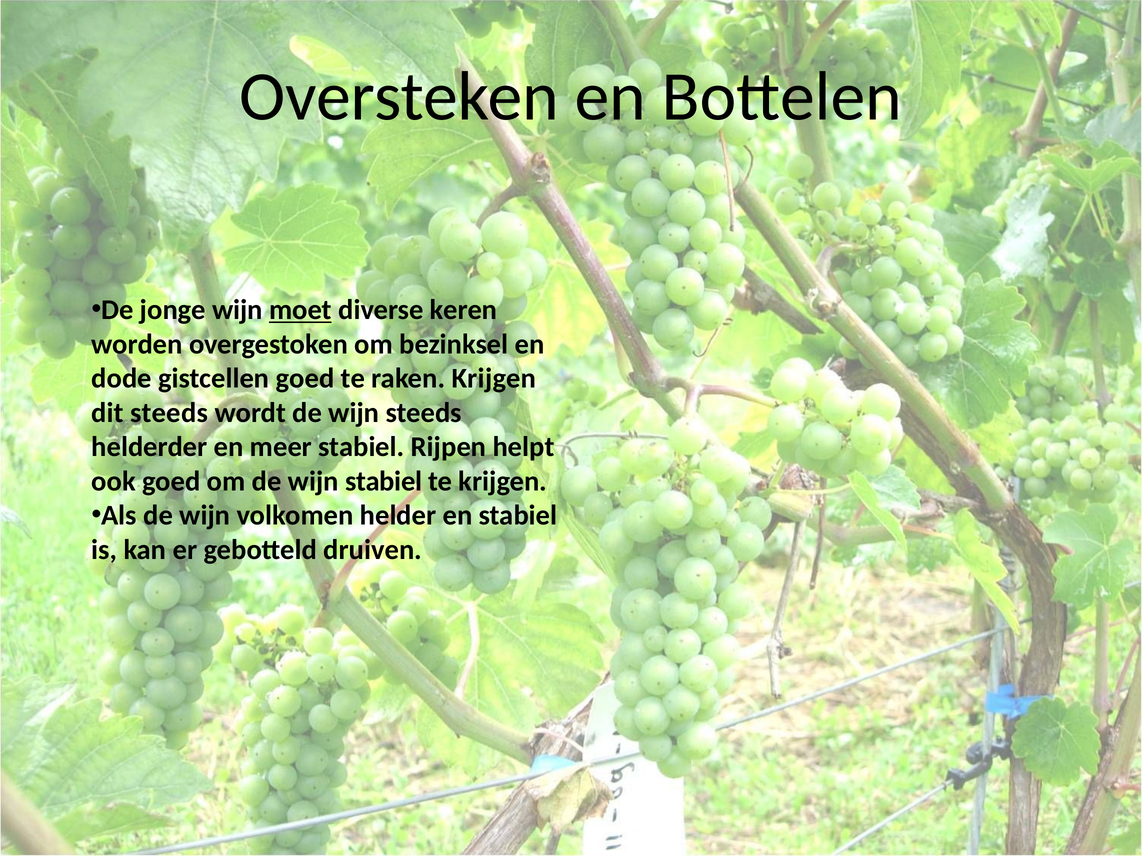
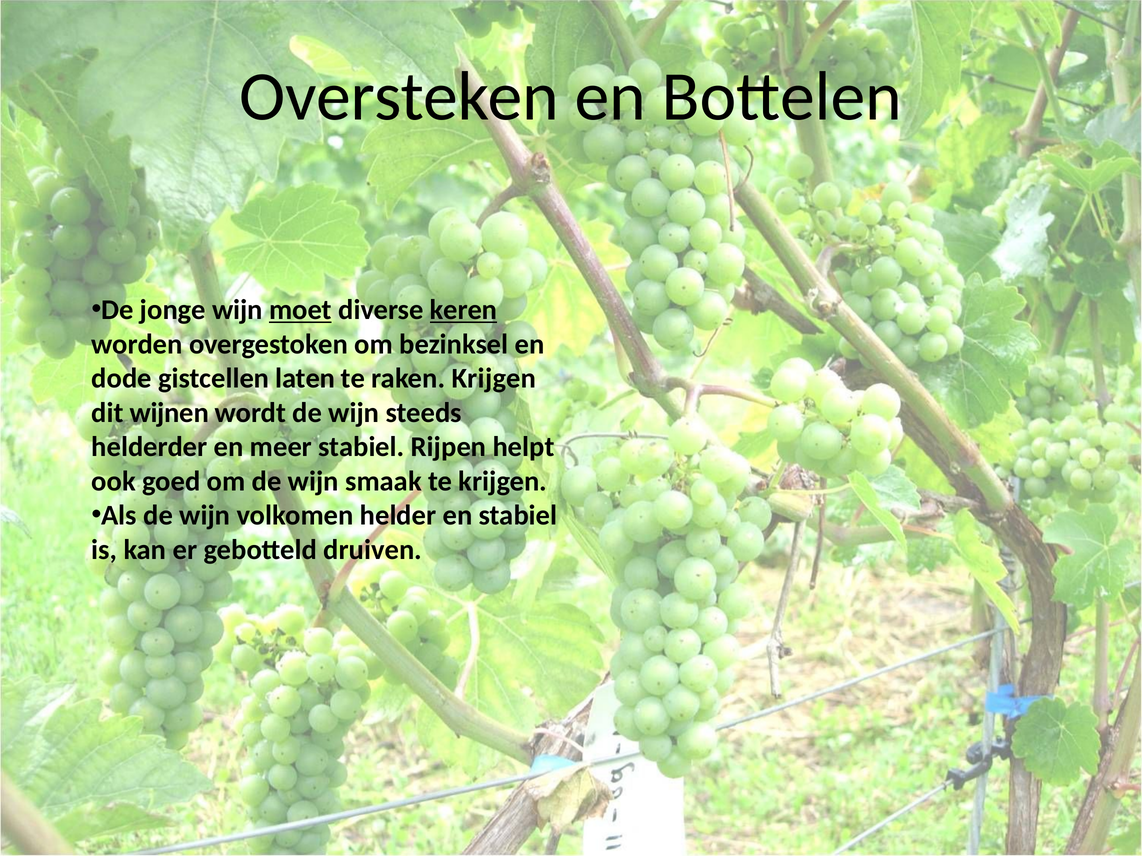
keren underline: none -> present
gistcellen goed: goed -> laten
dit steeds: steeds -> wijnen
wijn stabiel: stabiel -> smaak
